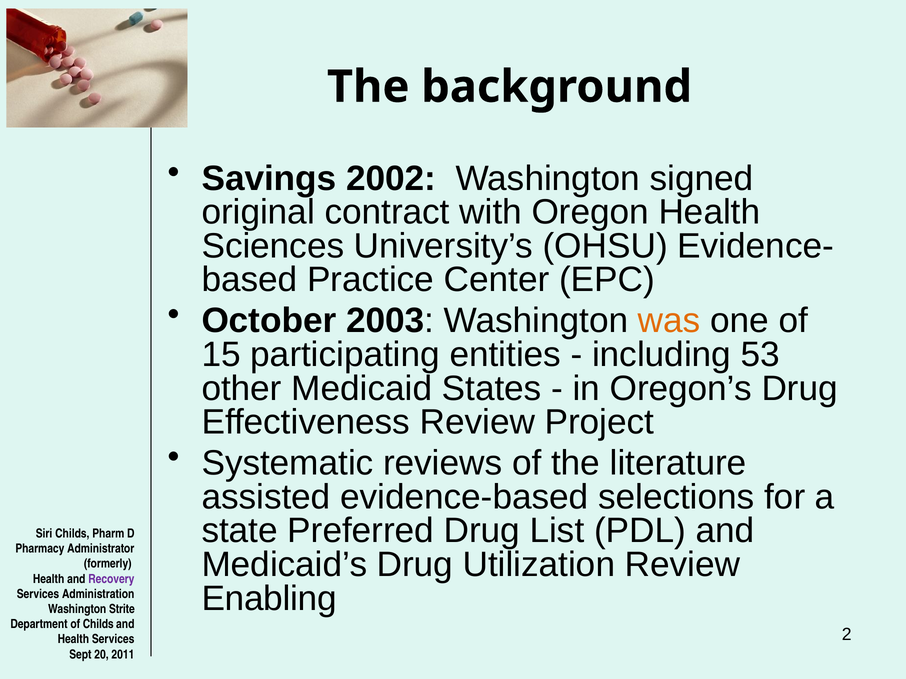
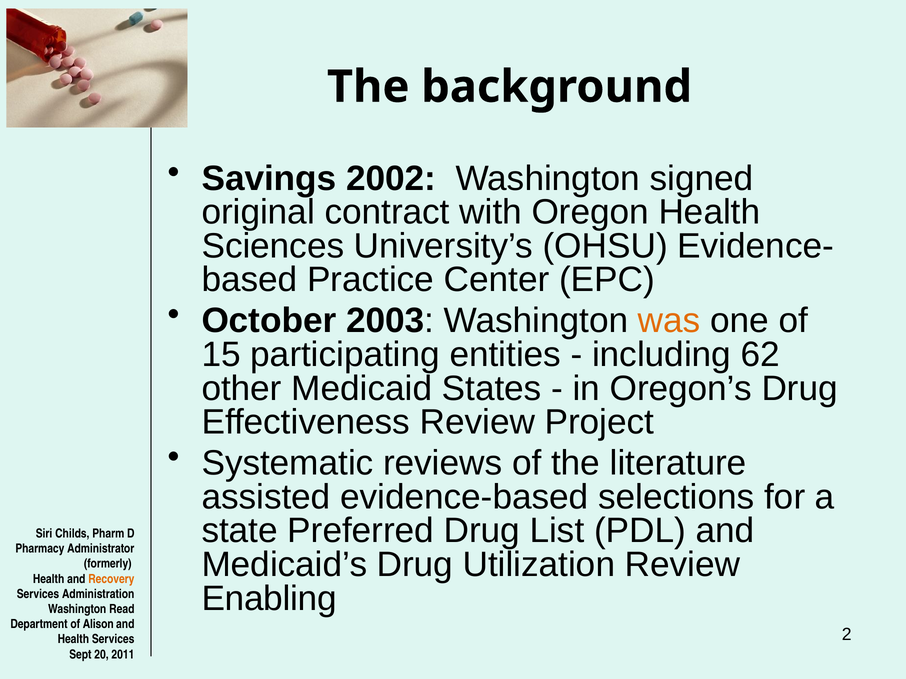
53: 53 -> 62
Recovery colour: purple -> orange
Strite: Strite -> Read
of Childs: Childs -> Alison
